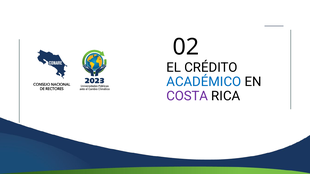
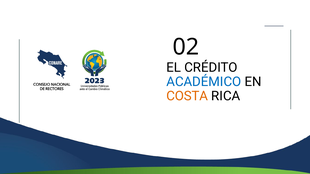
COSTA colour: purple -> orange
